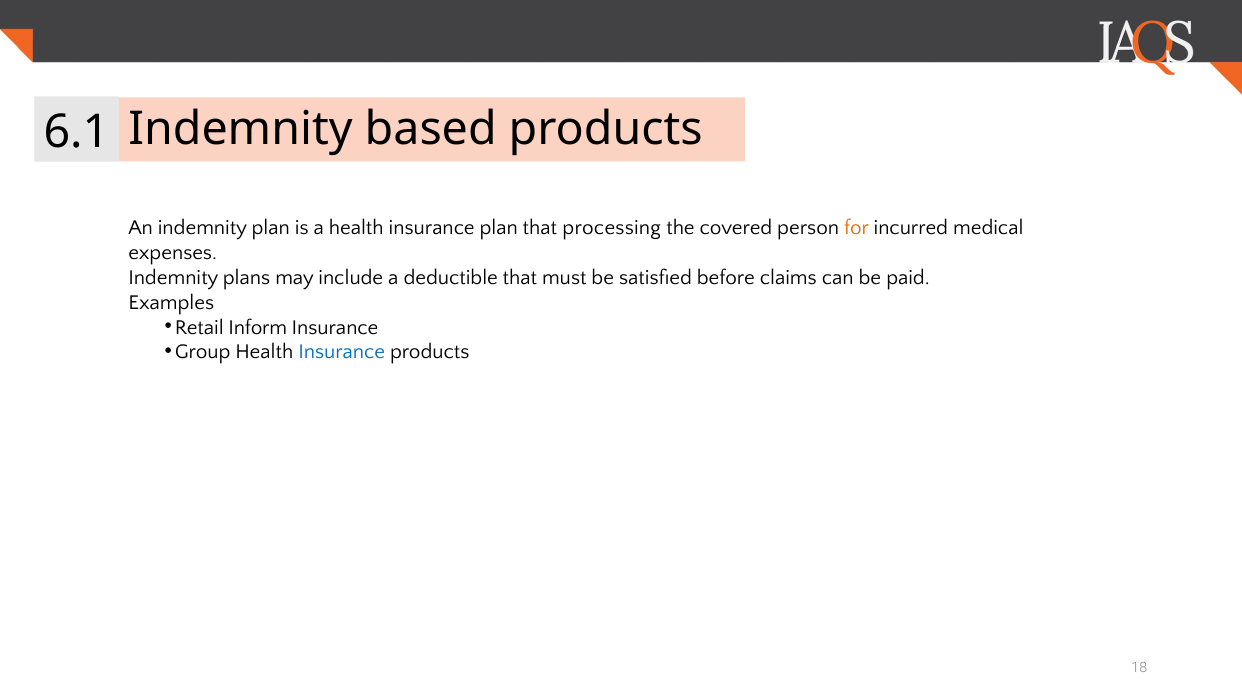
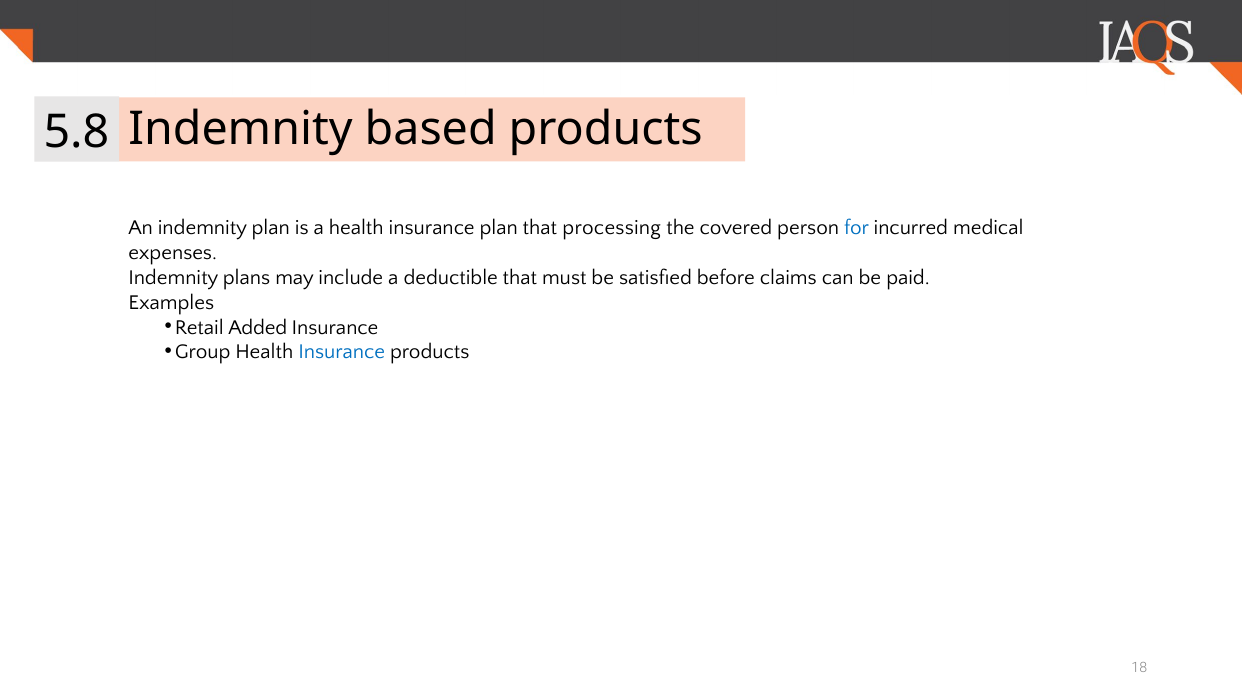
6.1: 6.1 -> 5.8
for colour: orange -> blue
Inform: Inform -> Added
